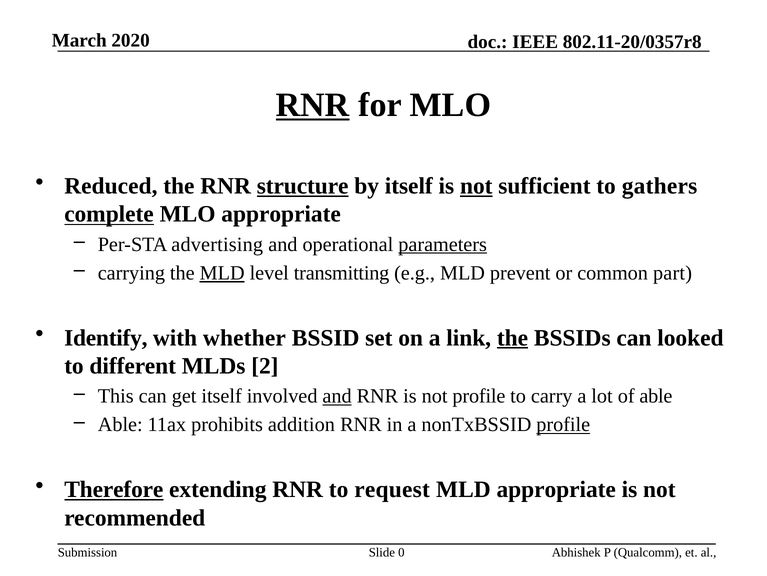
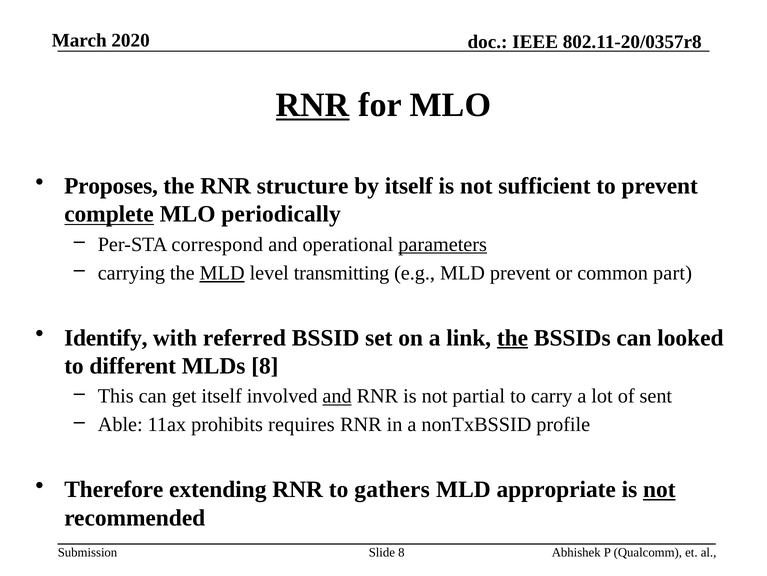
Reduced: Reduced -> Proposes
structure underline: present -> none
not at (476, 186) underline: present -> none
to gathers: gathers -> prevent
MLO appropriate: appropriate -> periodically
advertising: advertising -> correspond
whether: whether -> referred
MLDs 2: 2 -> 8
not profile: profile -> partial
of able: able -> sent
addition: addition -> requires
profile at (563, 424) underline: present -> none
Therefore underline: present -> none
request: request -> gathers
not at (659, 489) underline: none -> present
Slide 0: 0 -> 8
